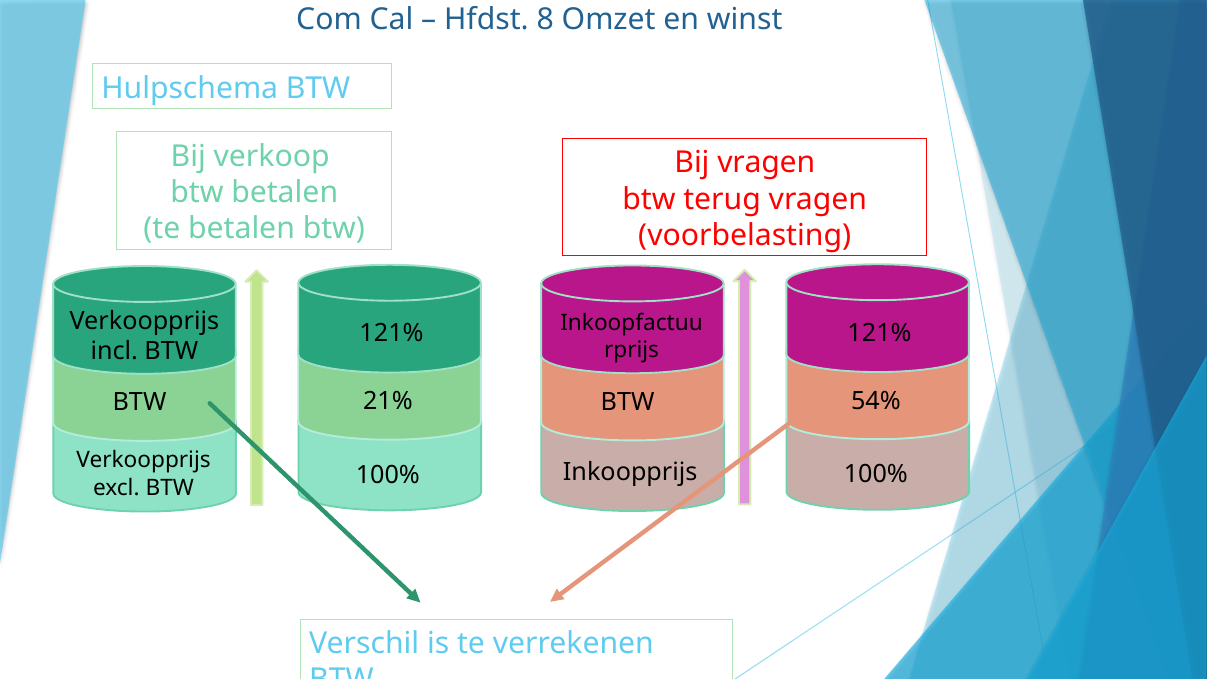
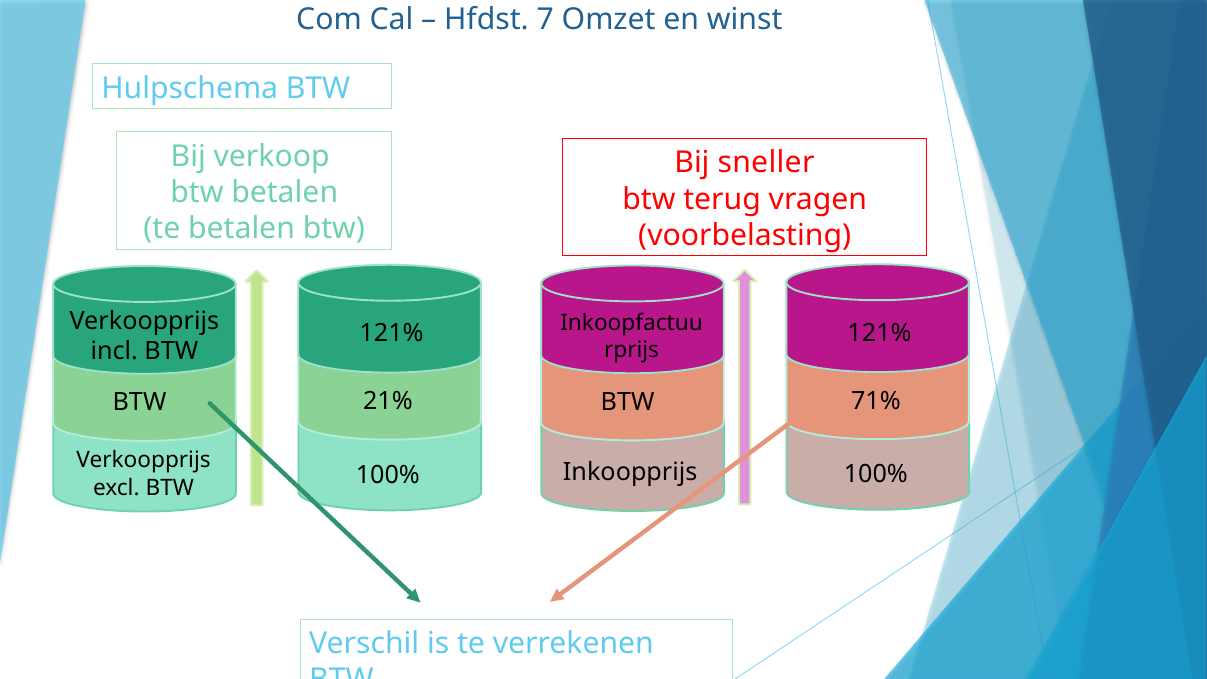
8: 8 -> 7
Bij vragen: vragen -> sneller
54%: 54% -> 71%
